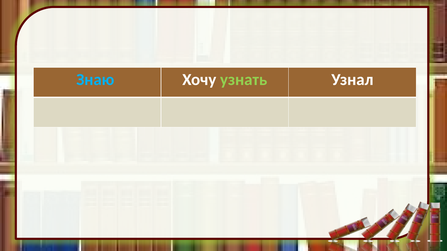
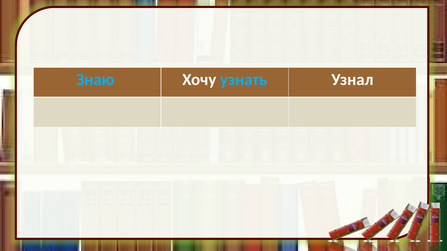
узнать colour: light green -> light blue
